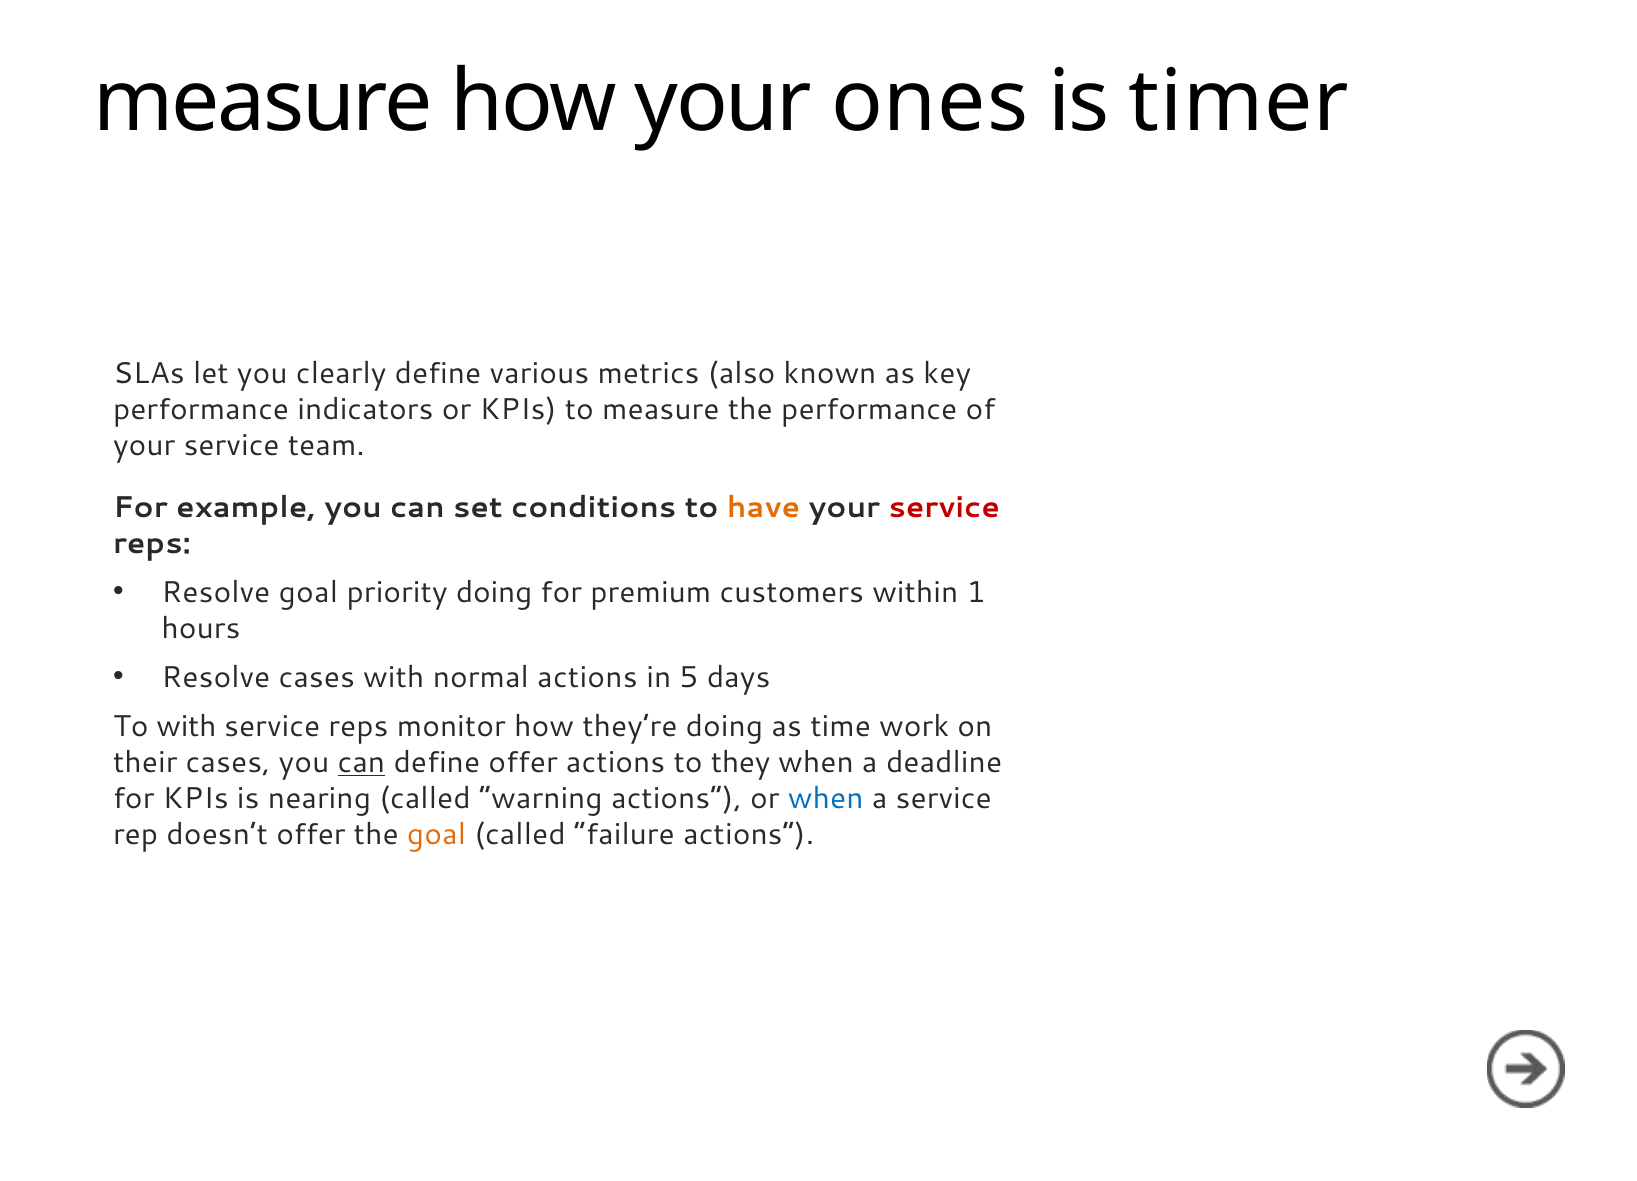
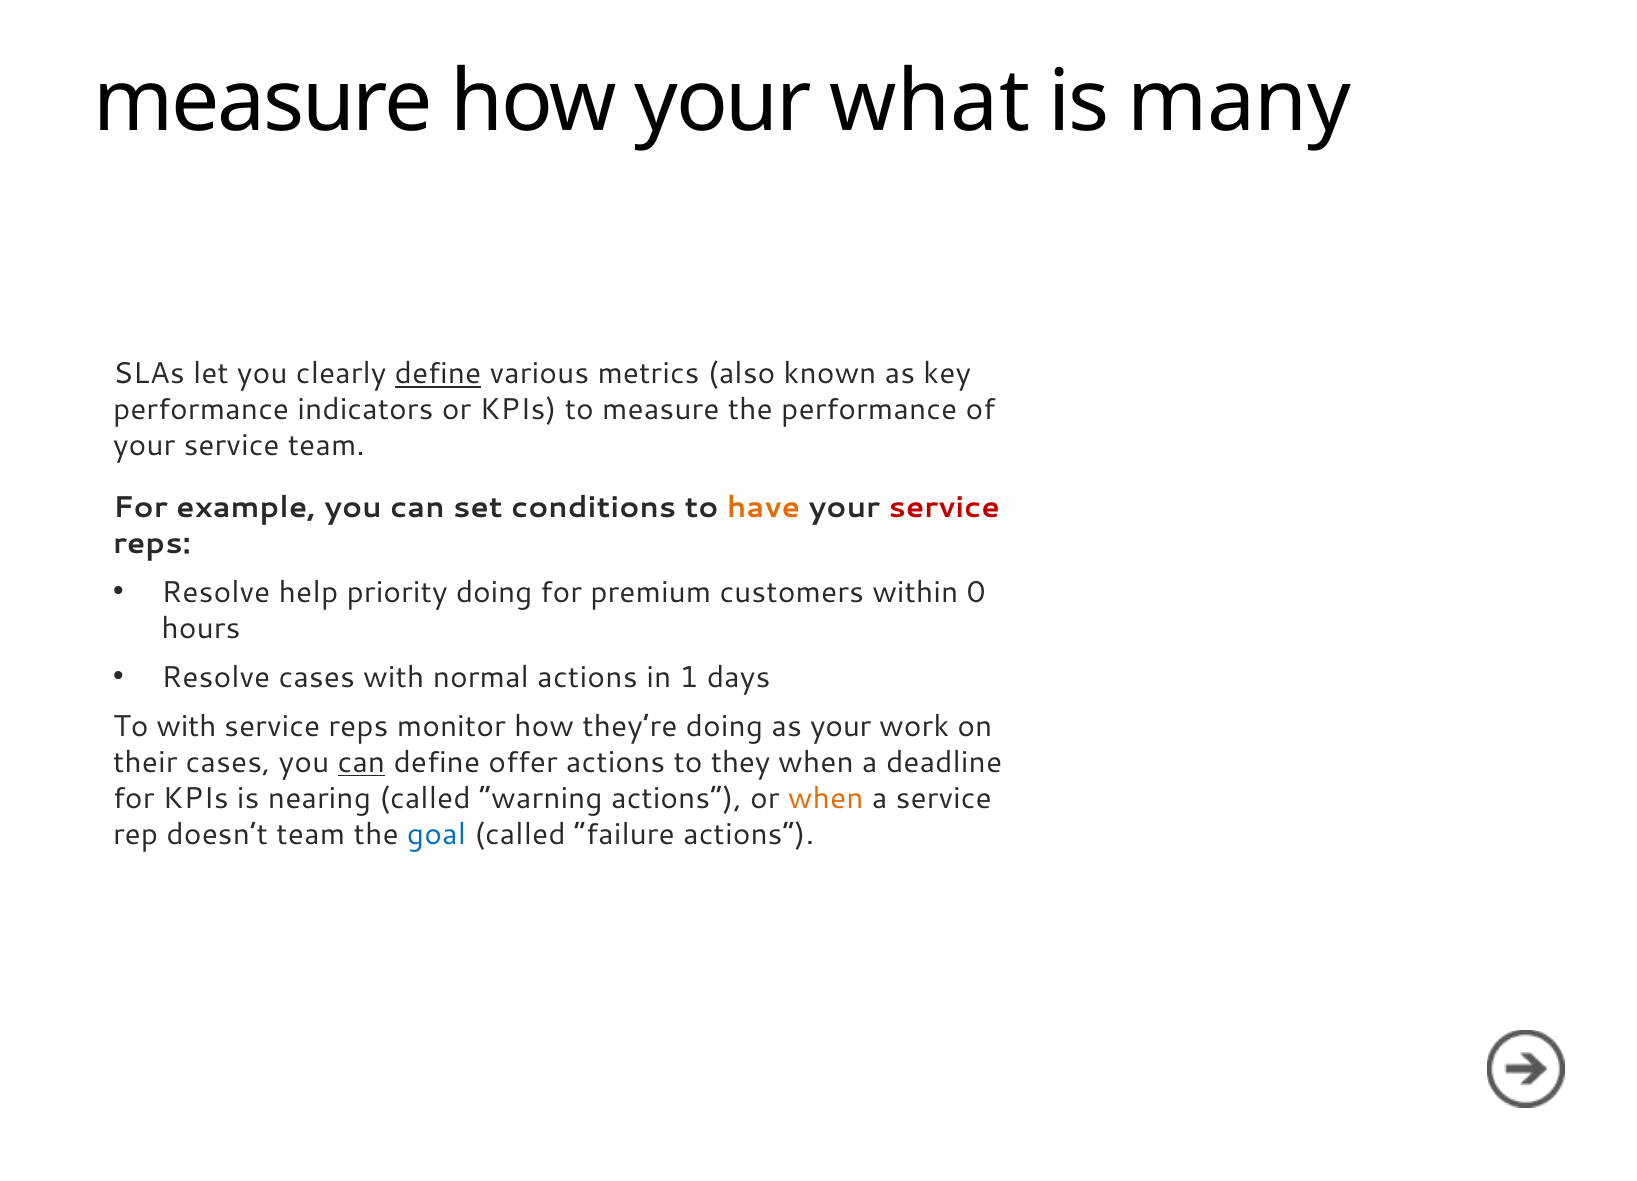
ones: ones -> what
timer: timer -> many
define at (438, 374) underline: none -> present
Resolve goal: goal -> help
1: 1 -> 0
5: 5 -> 1
as time: time -> your
when at (826, 799) colour: blue -> orange
doesn’t offer: offer -> team
goal at (436, 835) colour: orange -> blue
